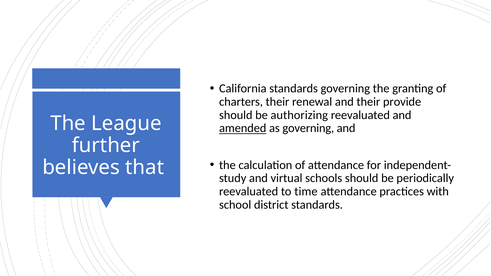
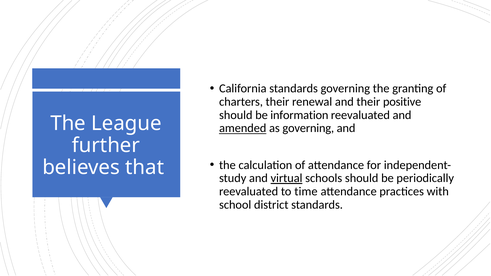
provide: provide -> positive
authorizing: authorizing -> information
virtual underline: none -> present
